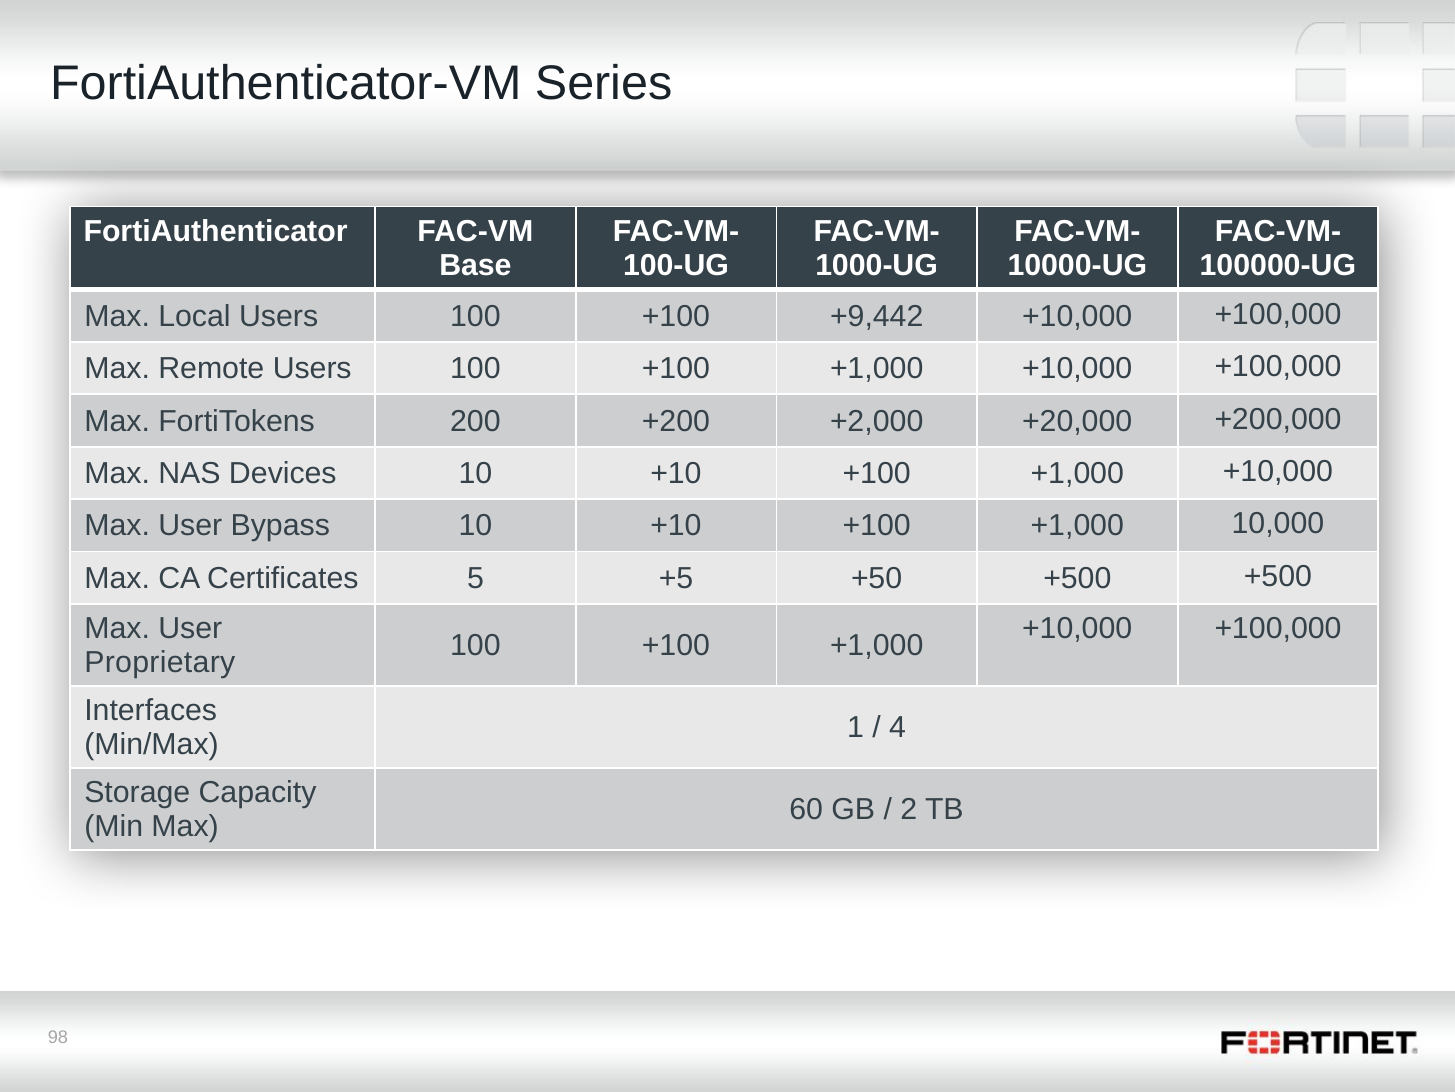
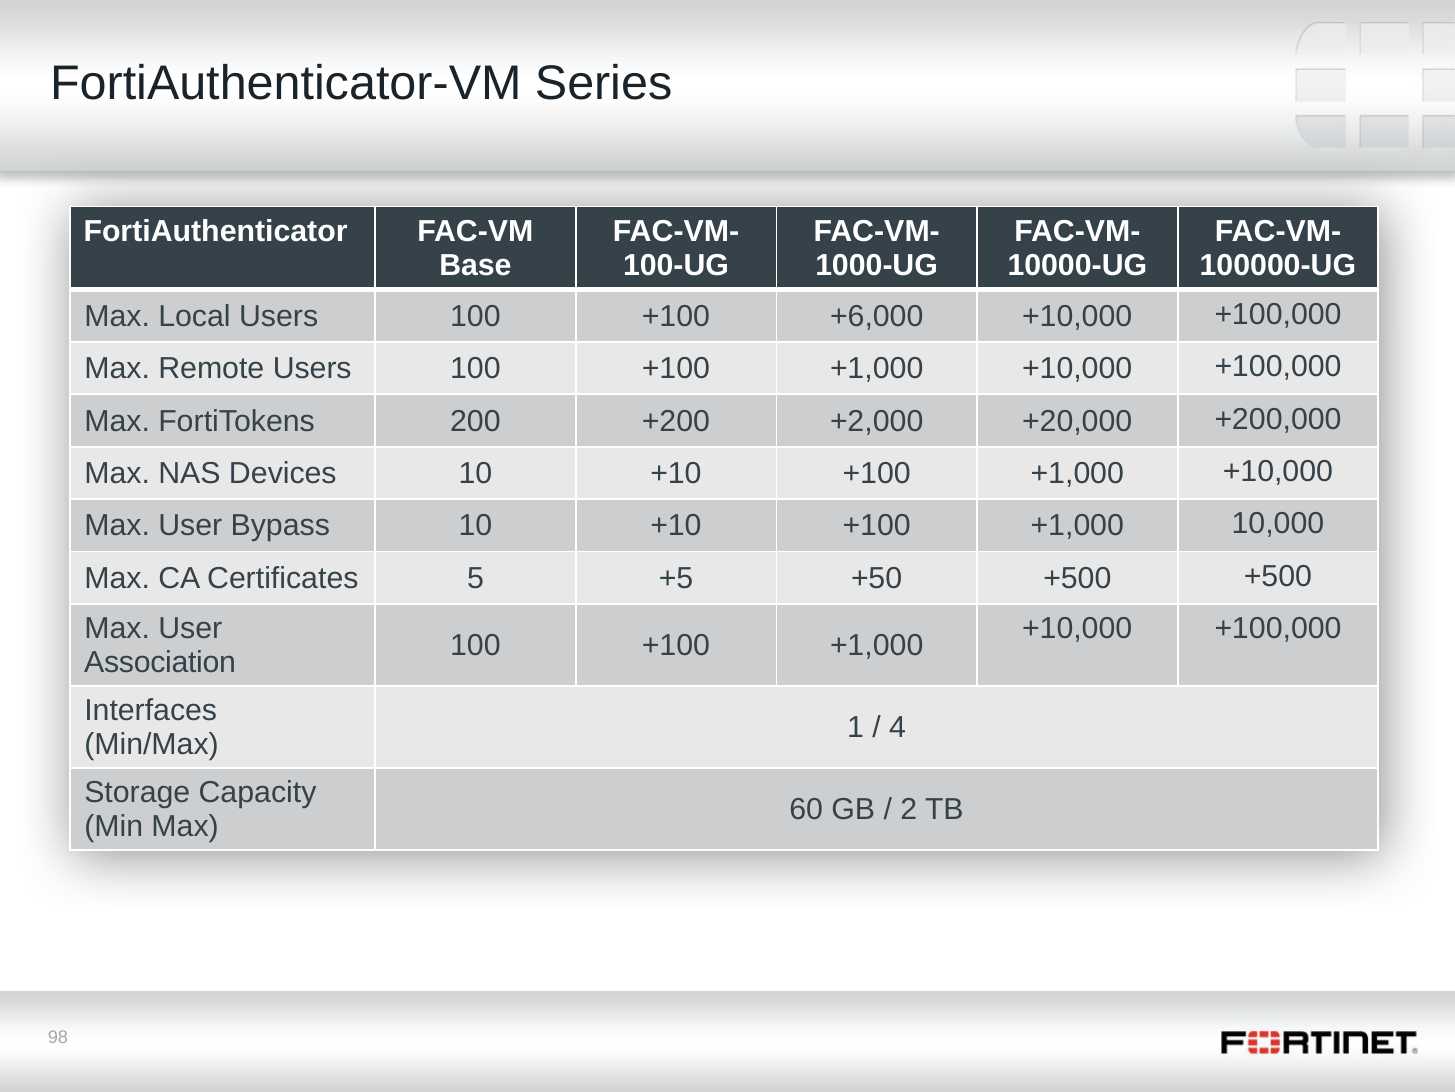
+9,442: +9,442 -> +6,000
Proprietary: Proprietary -> Association
